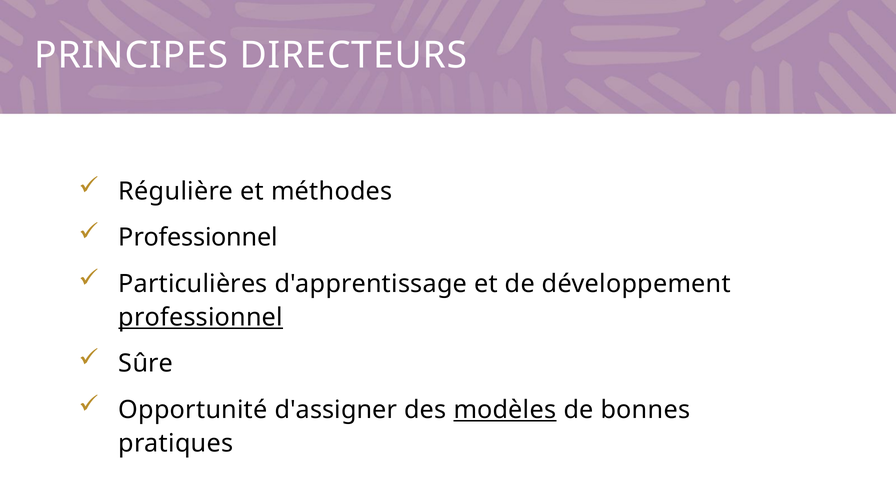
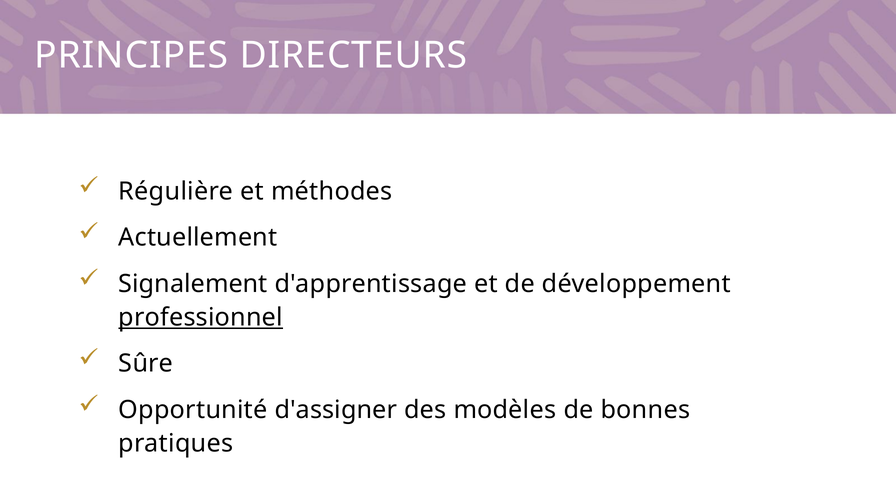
Professionnel at (198, 238): Professionnel -> Actuellement
Particulières: Particulières -> Signalement
modèles underline: present -> none
